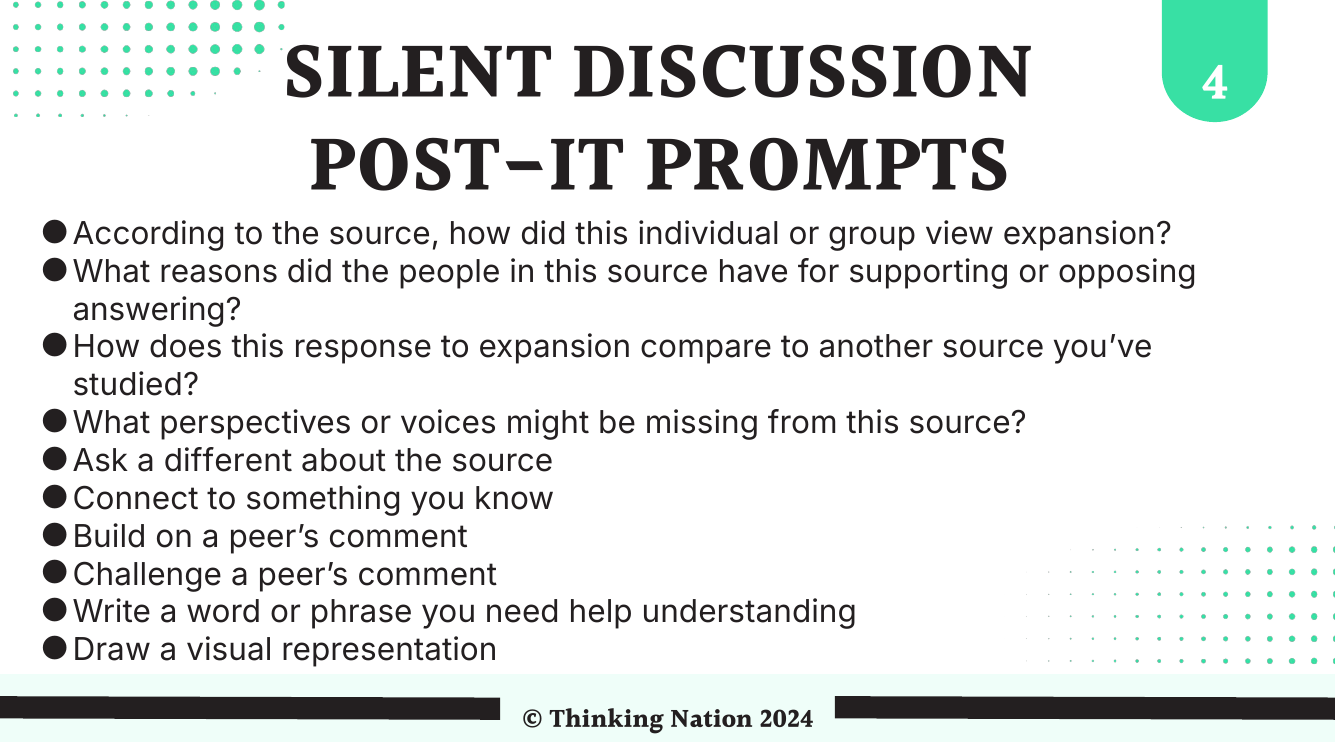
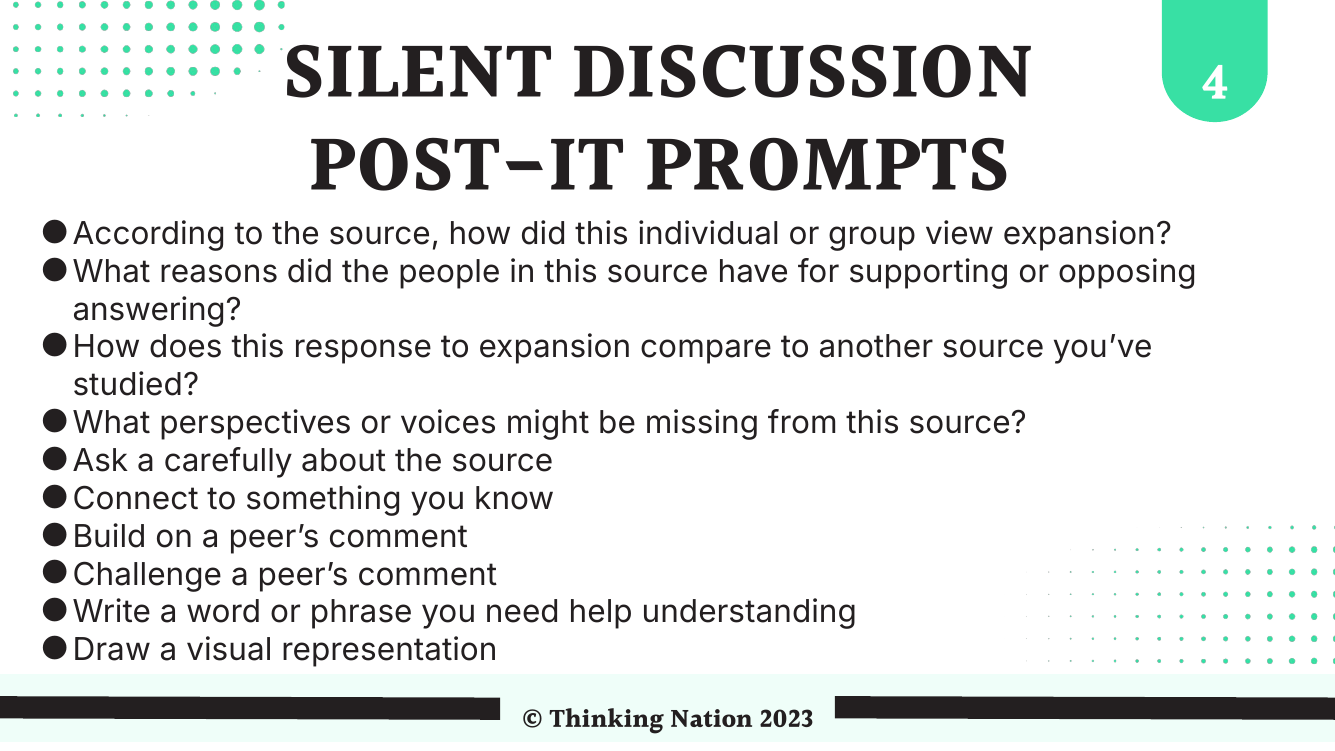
different: different -> carefully
2024: 2024 -> 2023
